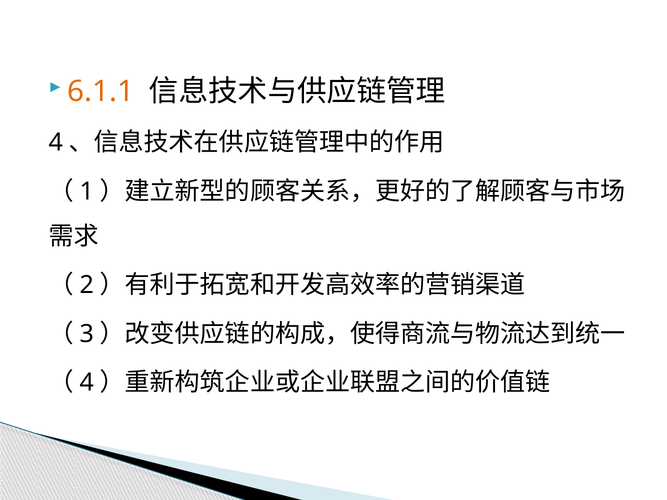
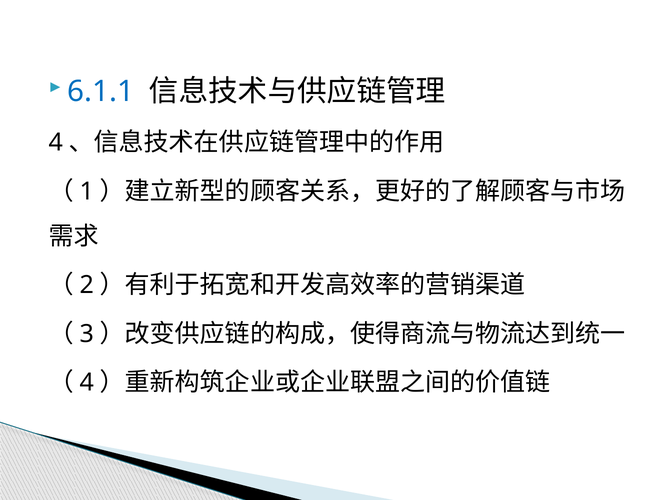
6.1.1 colour: orange -> blue
